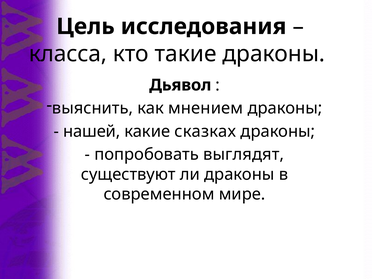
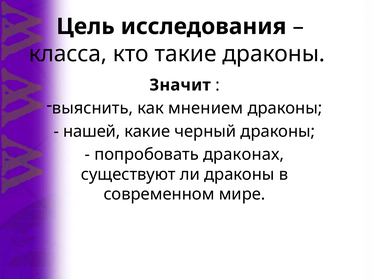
Дьявол: Дьявол -> Значит
сказках: сказках -> черный
выглядят: выглядят -> драконах
